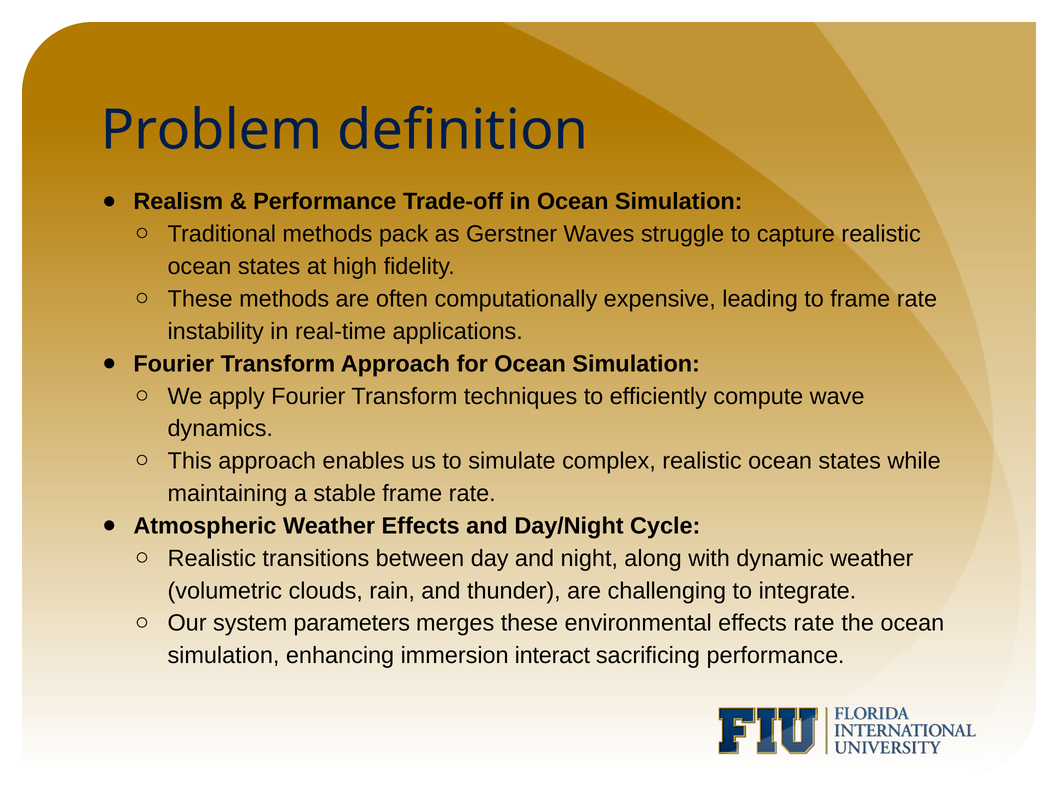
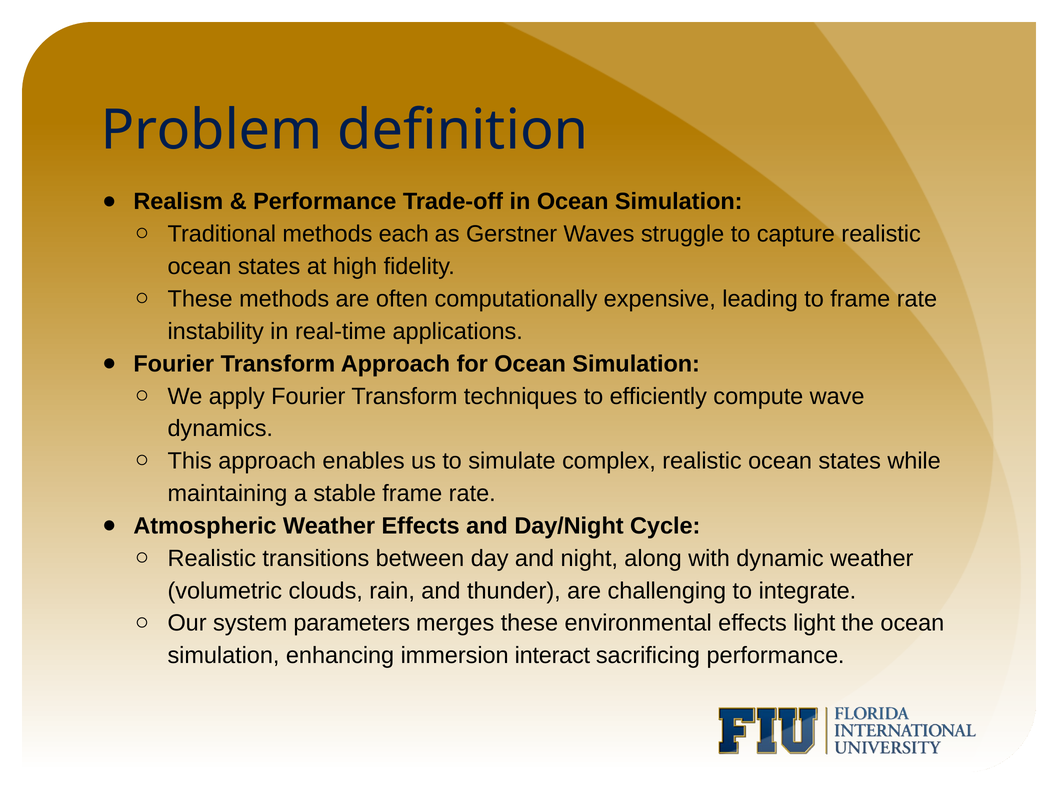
pack: pack -> each
effects rate: rate -> light
